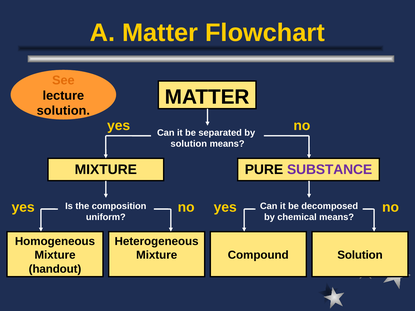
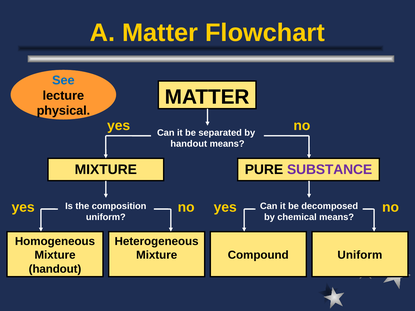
See colour: orange -> blue
solution at (63, 111): solution -> physical
solution at (189, 144): solution -> handout
Compound Solution: Solution -> Uniform
